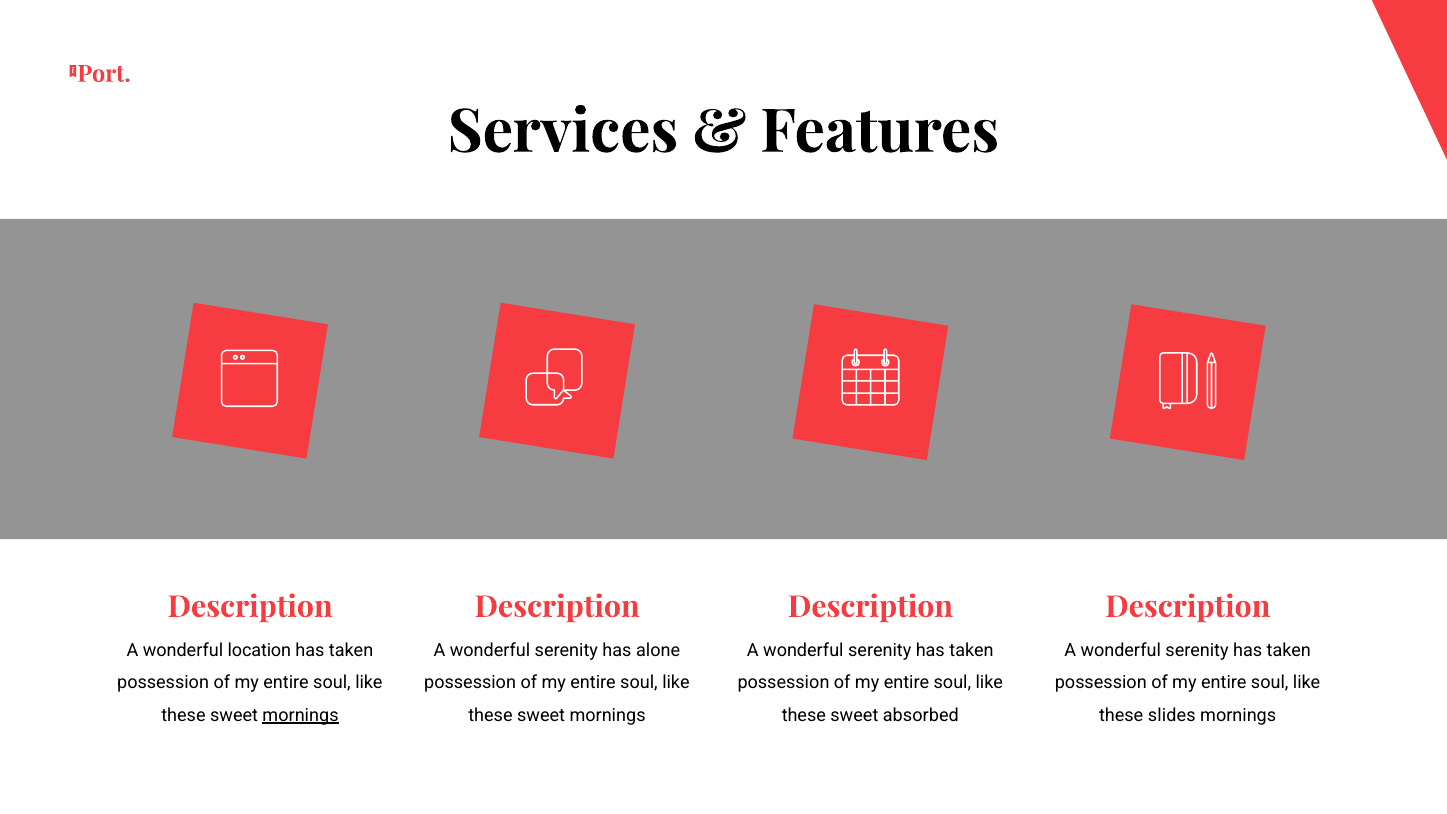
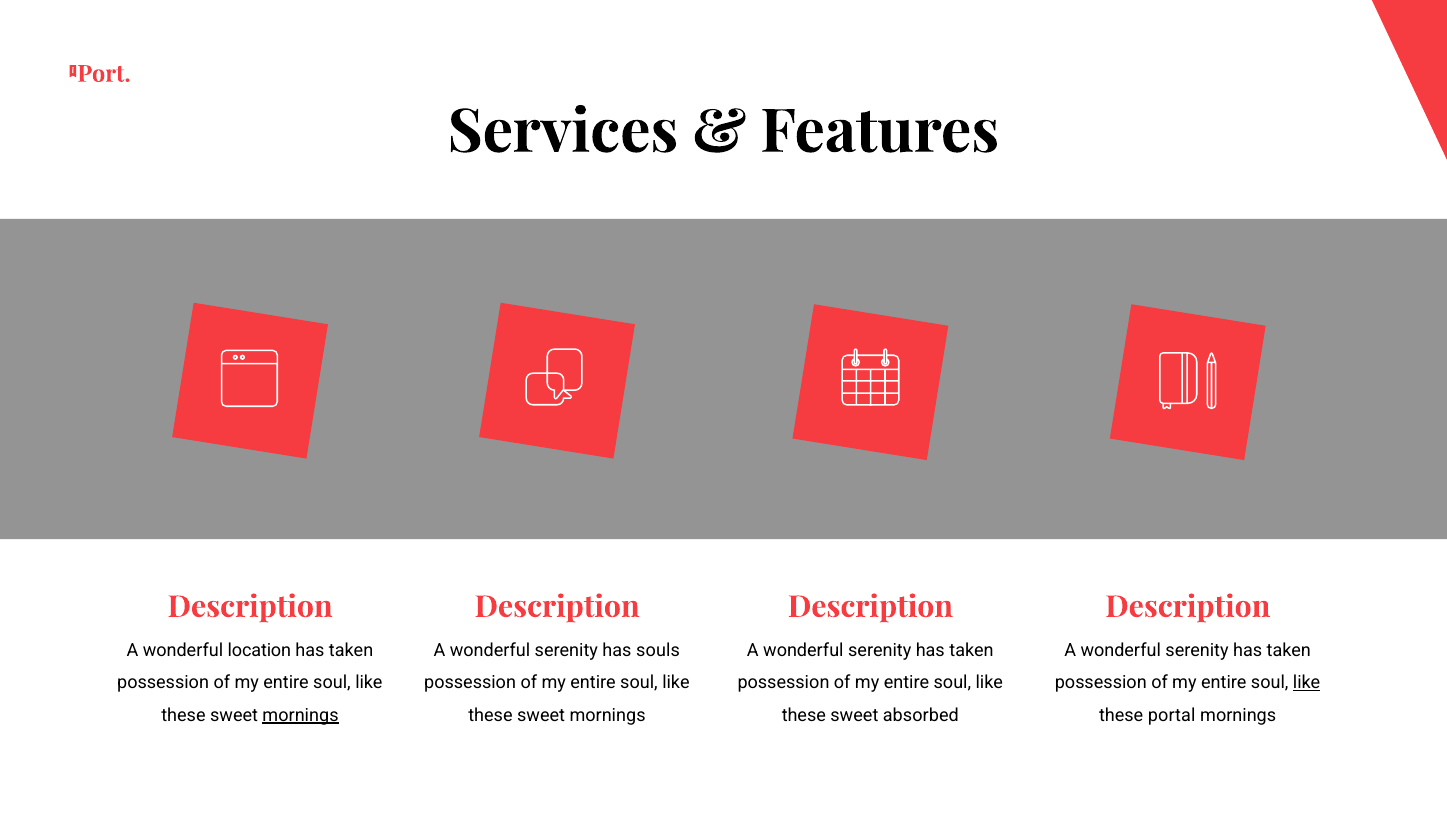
alone: alone -> souls
like at (1307, 683) underline: none -> present
slides: slides -> portal
